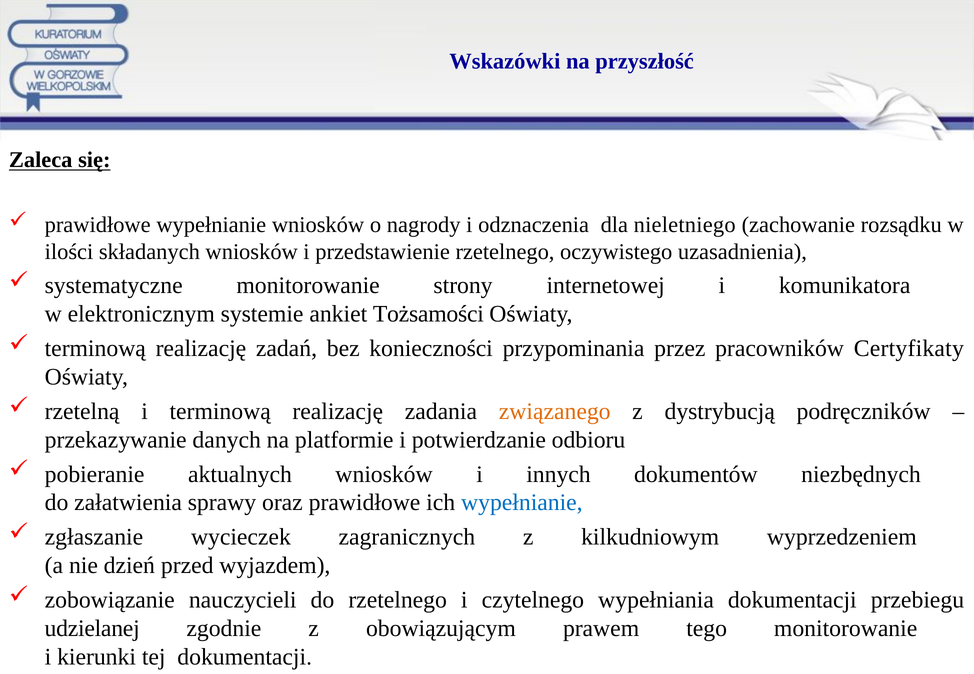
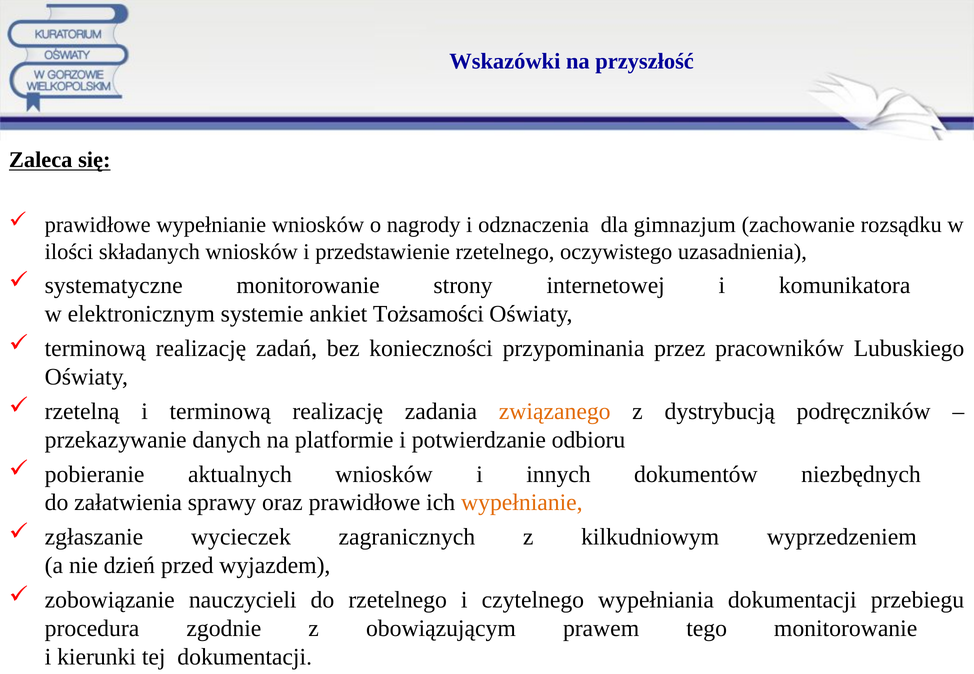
nieletniego: nieletniego -> gimnazjum
Certyfikaty: Certyfikaty -> Lubuskiego
wypełnianie at (522, 503) colour: blue -> orange
udzielanej: udzielanej -> procedura
